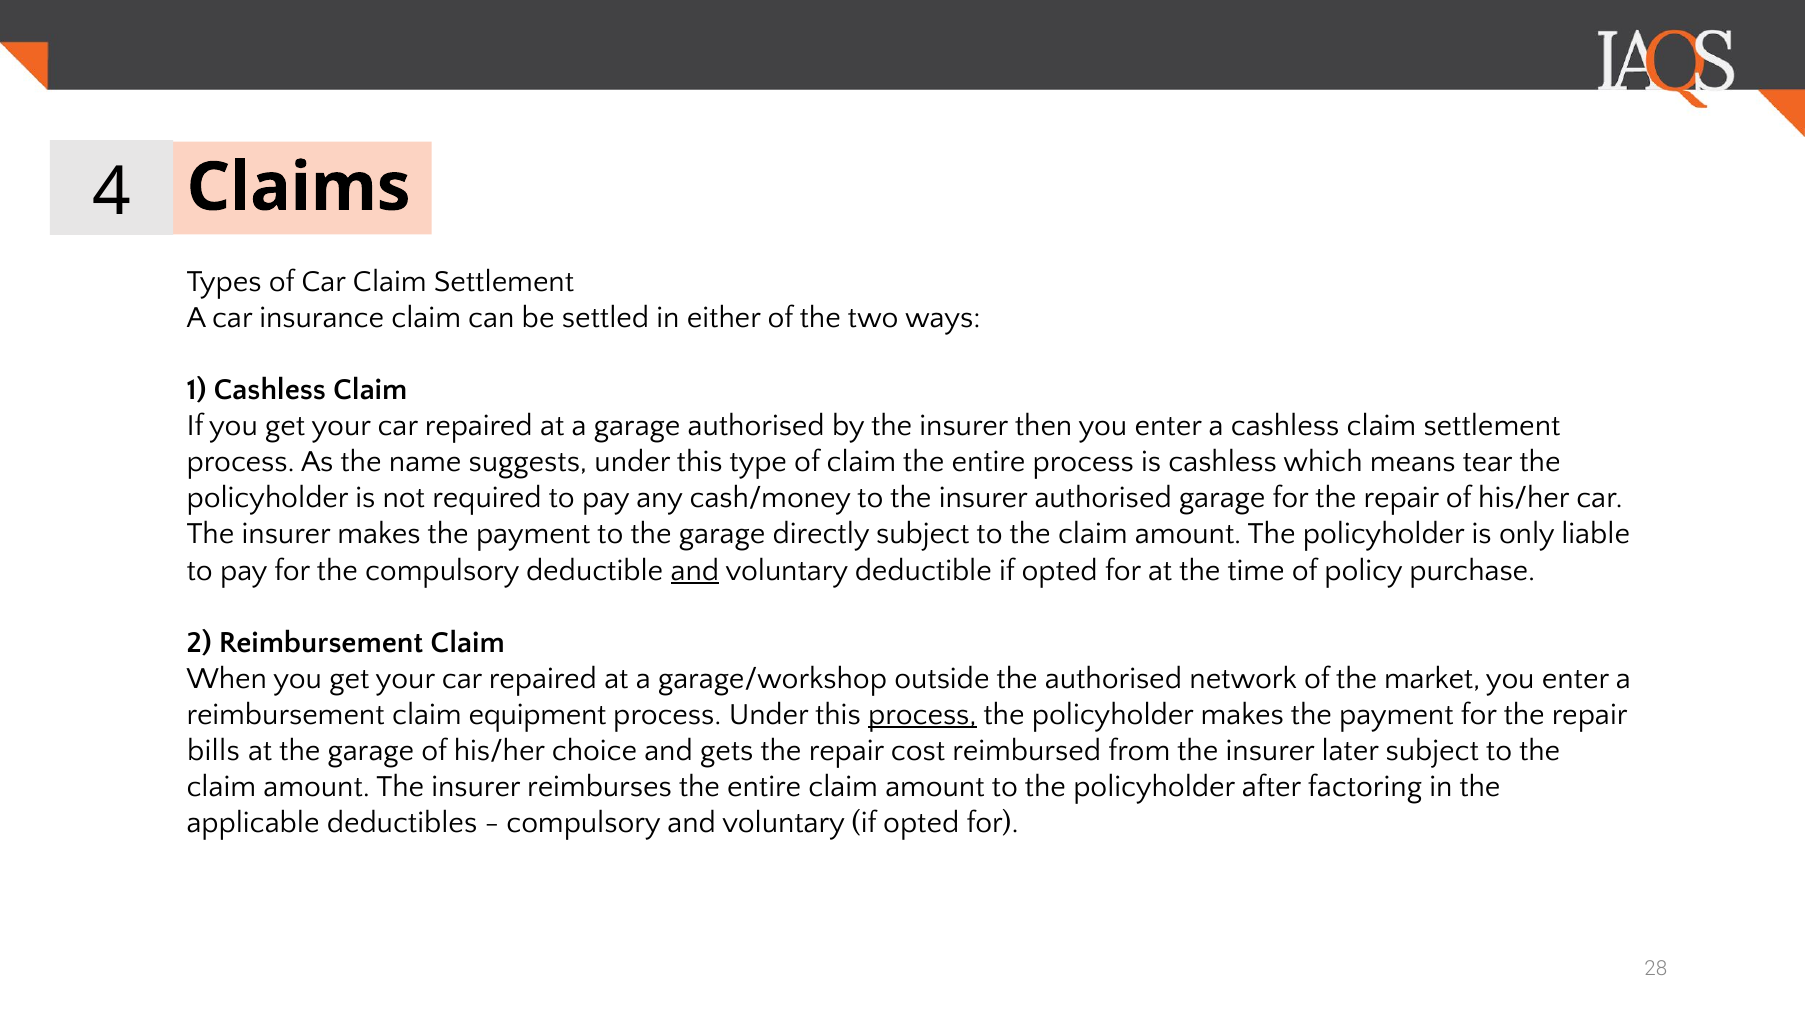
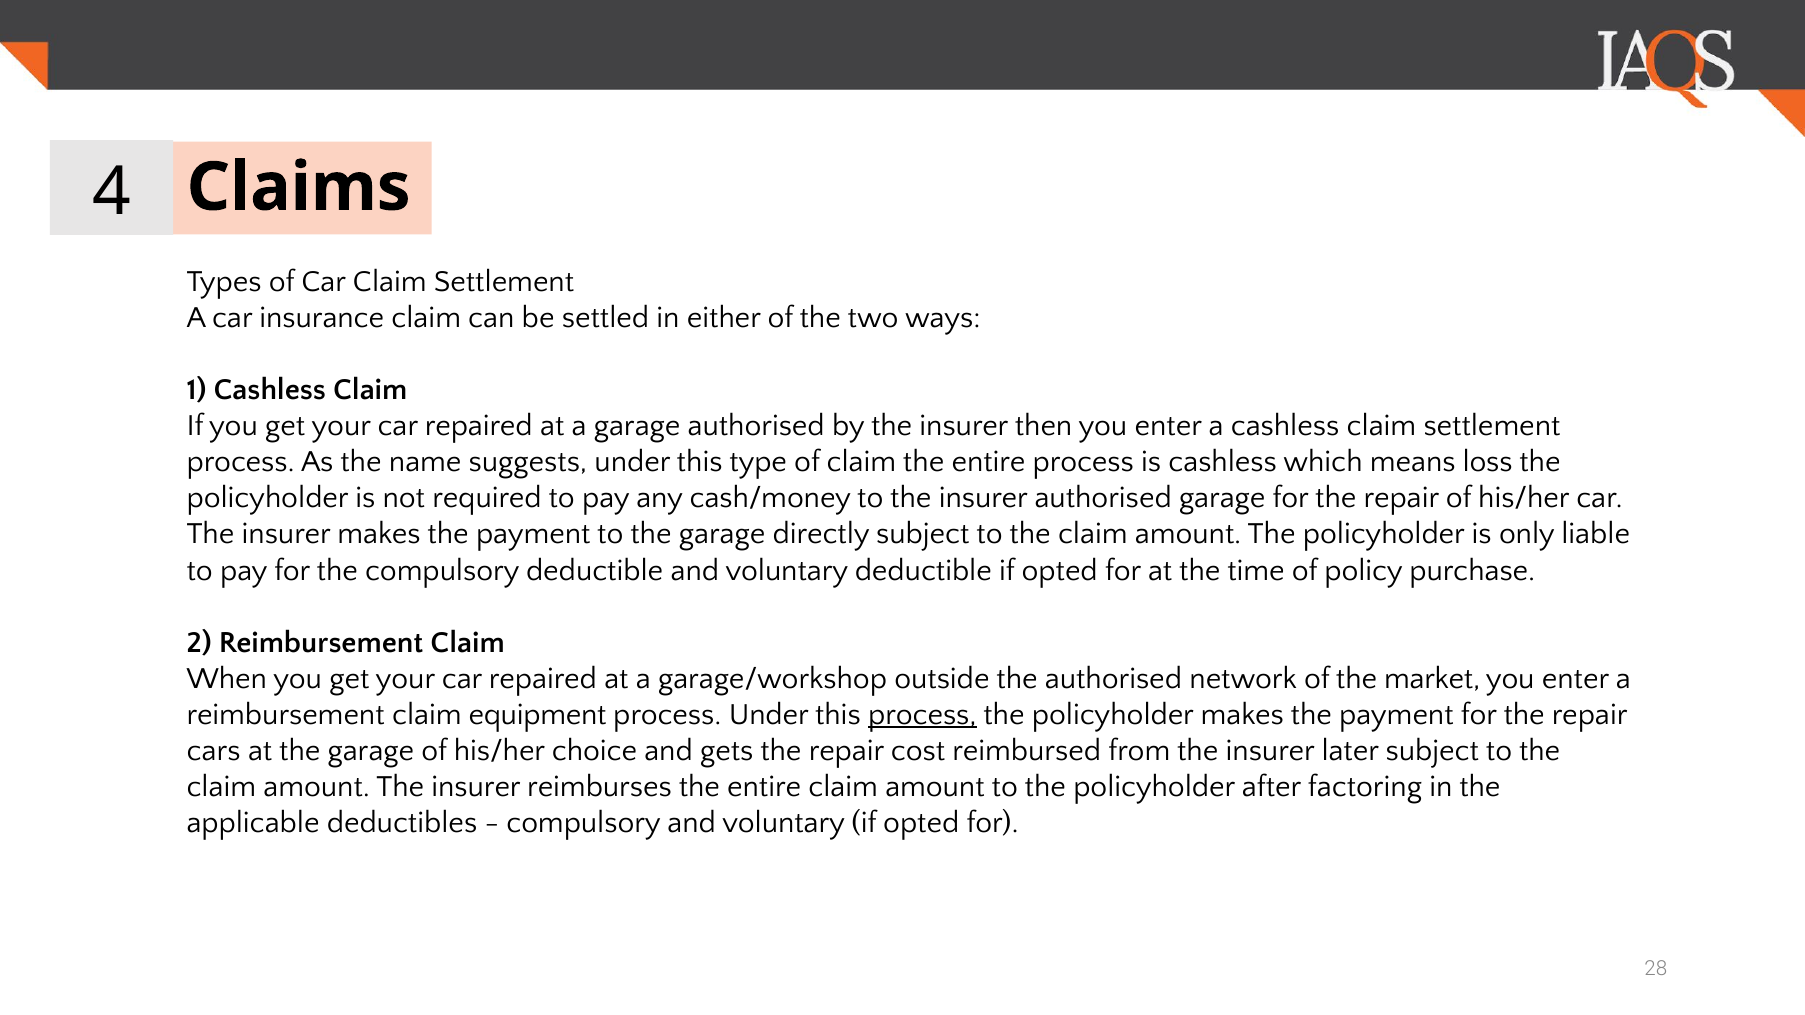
tear: tear -> loss
and at (695, 570) underline: present -> none
bills: bills -> cars
